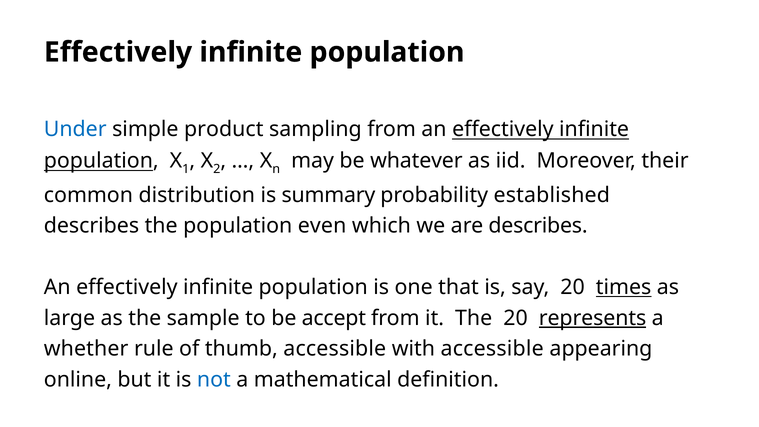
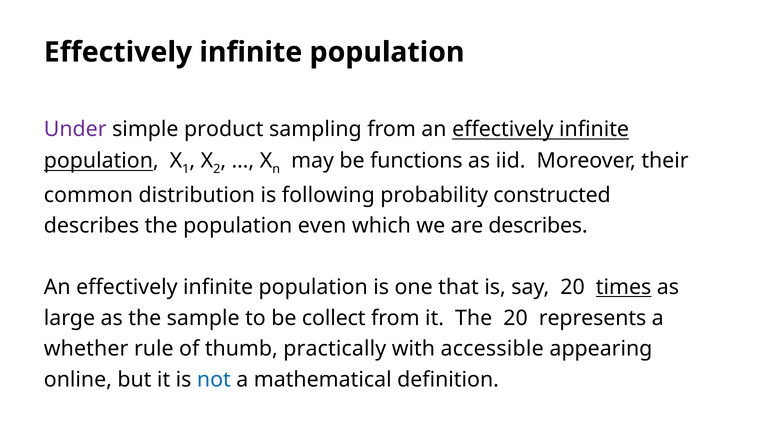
Under colour: blue -> purple
whatever: whatever -> functions
summary: summary -> following
established: established -> constructed
accept: accept -> collect
represents underline: present -> none
thumb accessible: accessible -> practically
